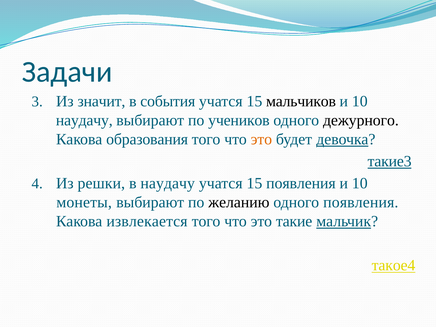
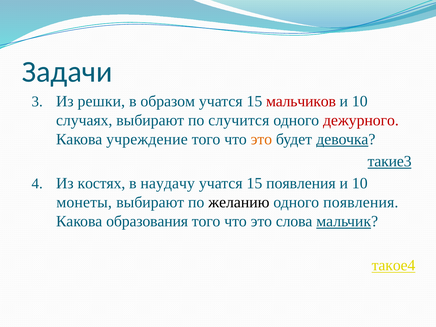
значит: значит -> решки
события: события -> образом
мальчиков colour: black -> red
наудачу at (84, 120): наудачу -> случаях
учеников: учеников -> случится
дежурного colour: black -> red
образования: образования -> учреждение
решки: решки -> костях
извлекается: извлекается -> образования
такие: такие -> слова
